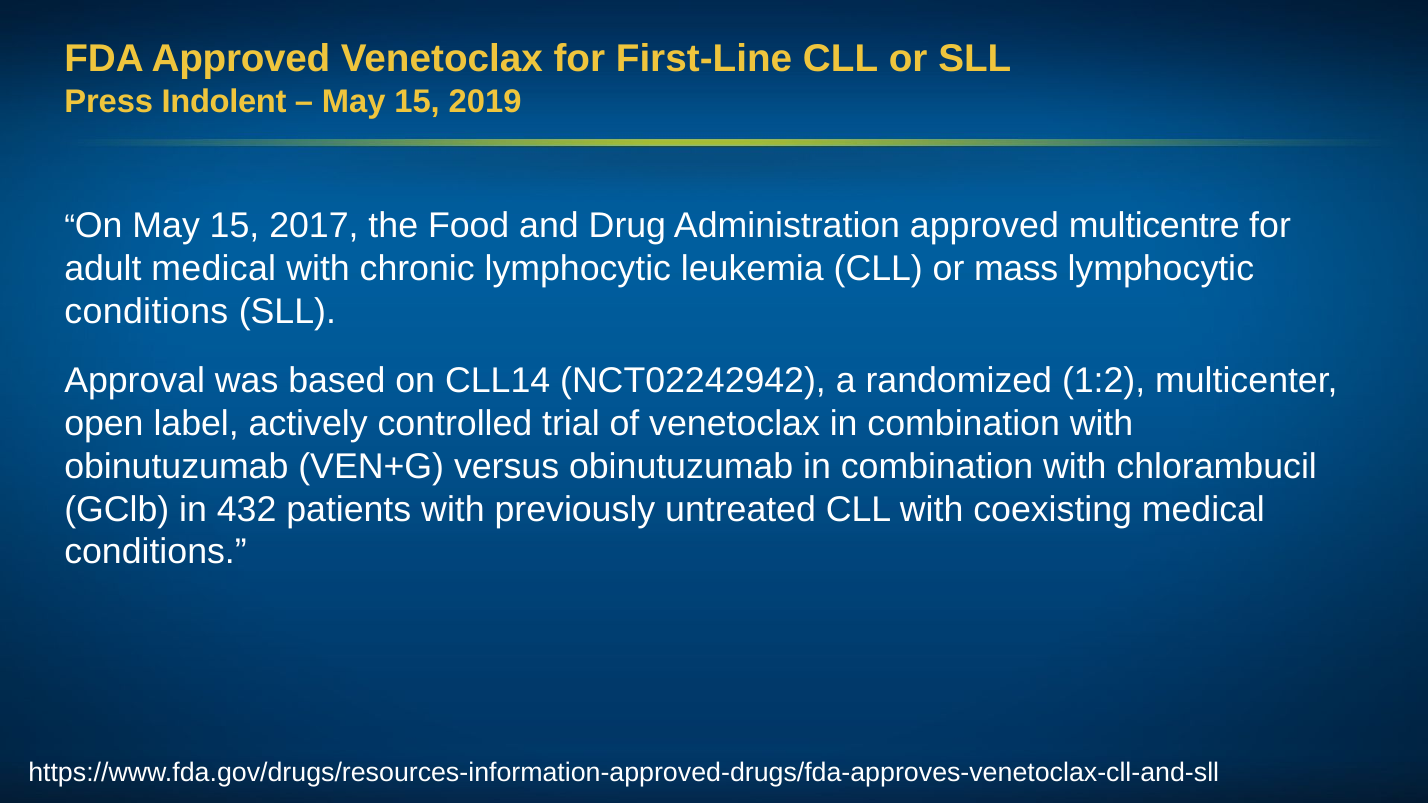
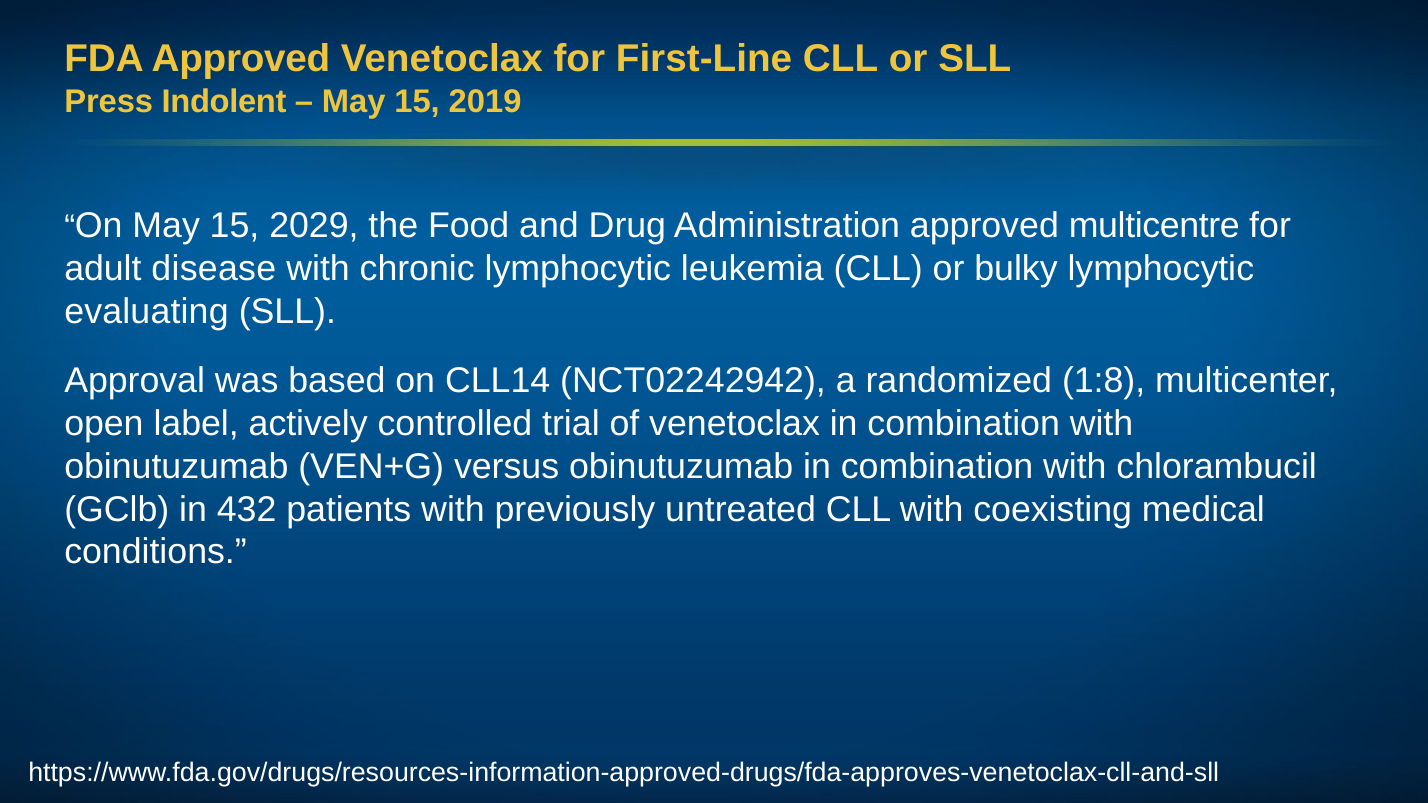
2017: 2017 -> 2029
adult medical: medical -> disease
mass: mass -> bulky
conditions at (146, 311): conditions -> evaluating
1:2: 1:2 -> 1:8
